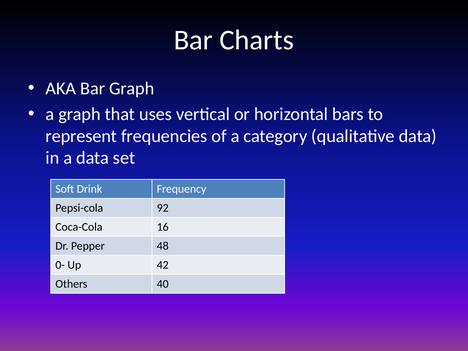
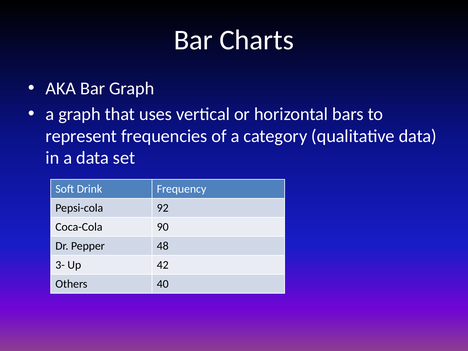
16: 16 -> 90
0-: 0- -> 3-
